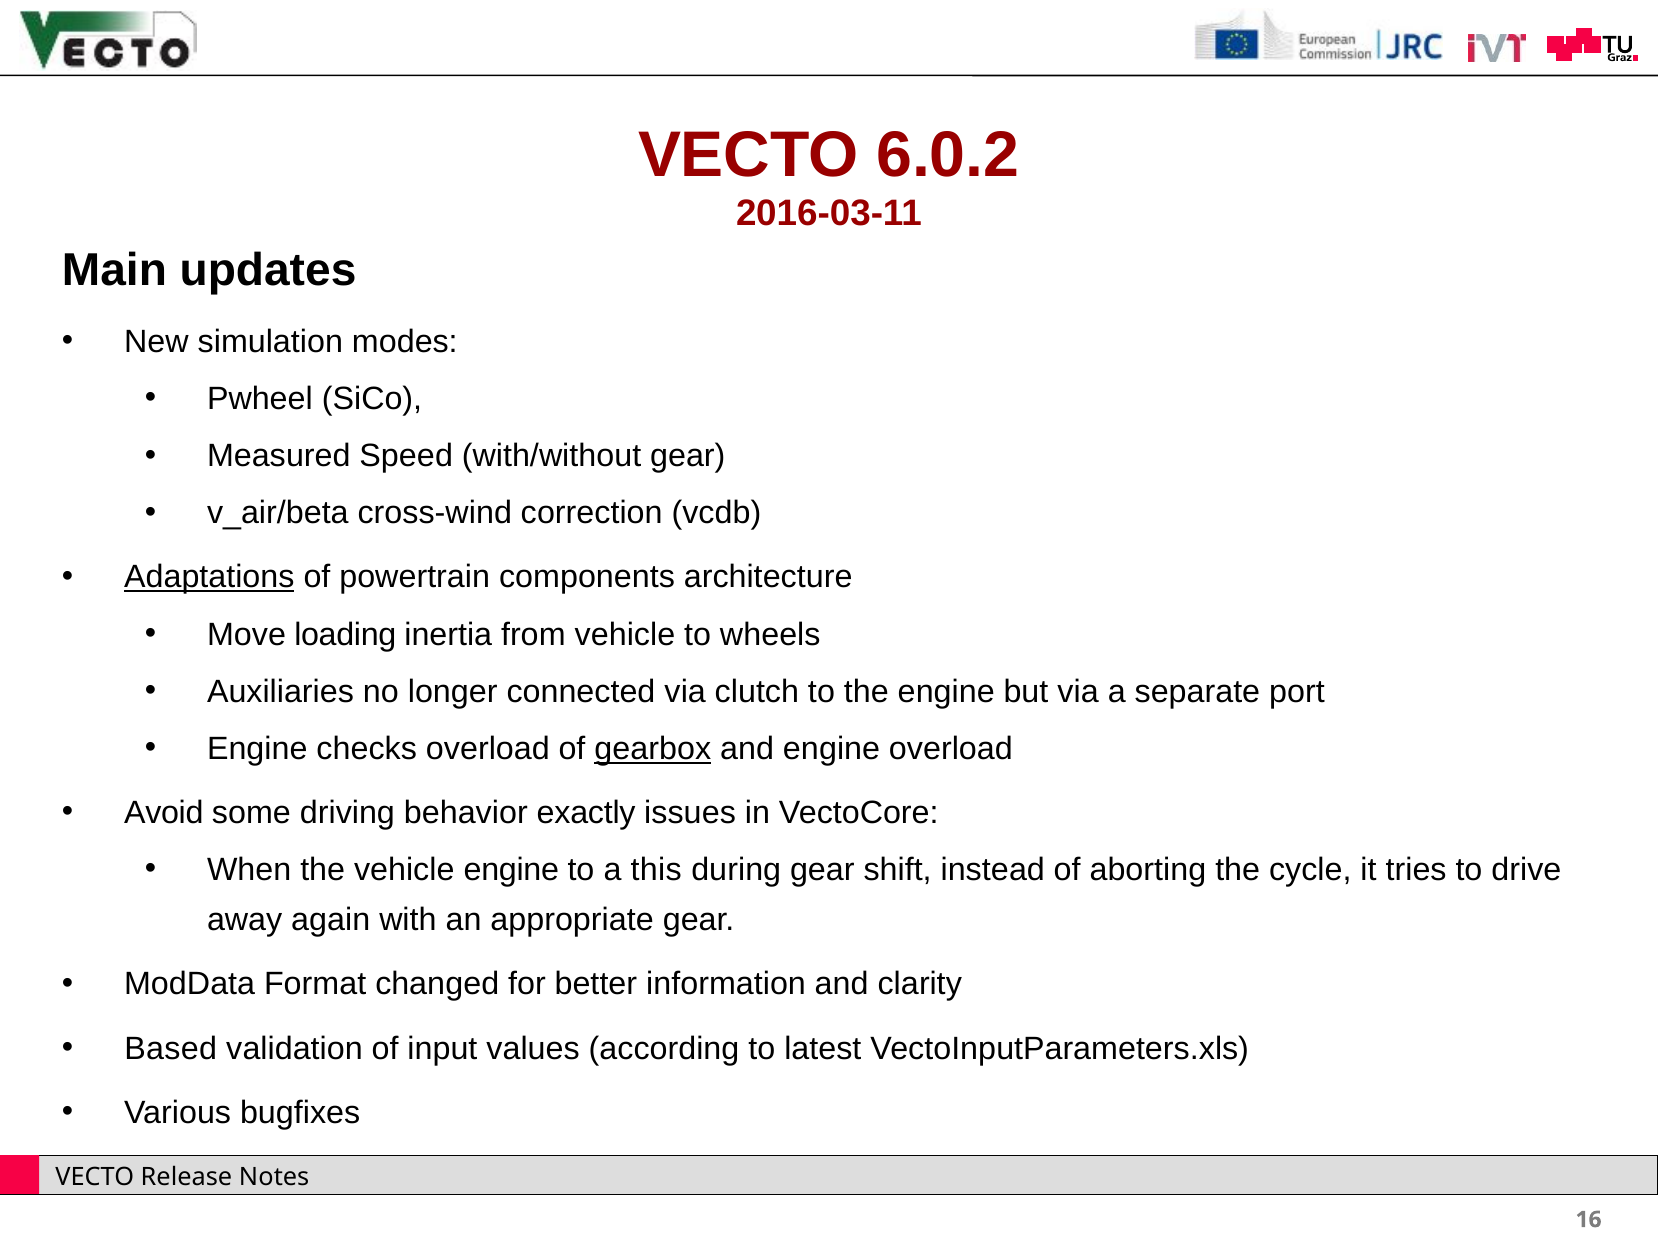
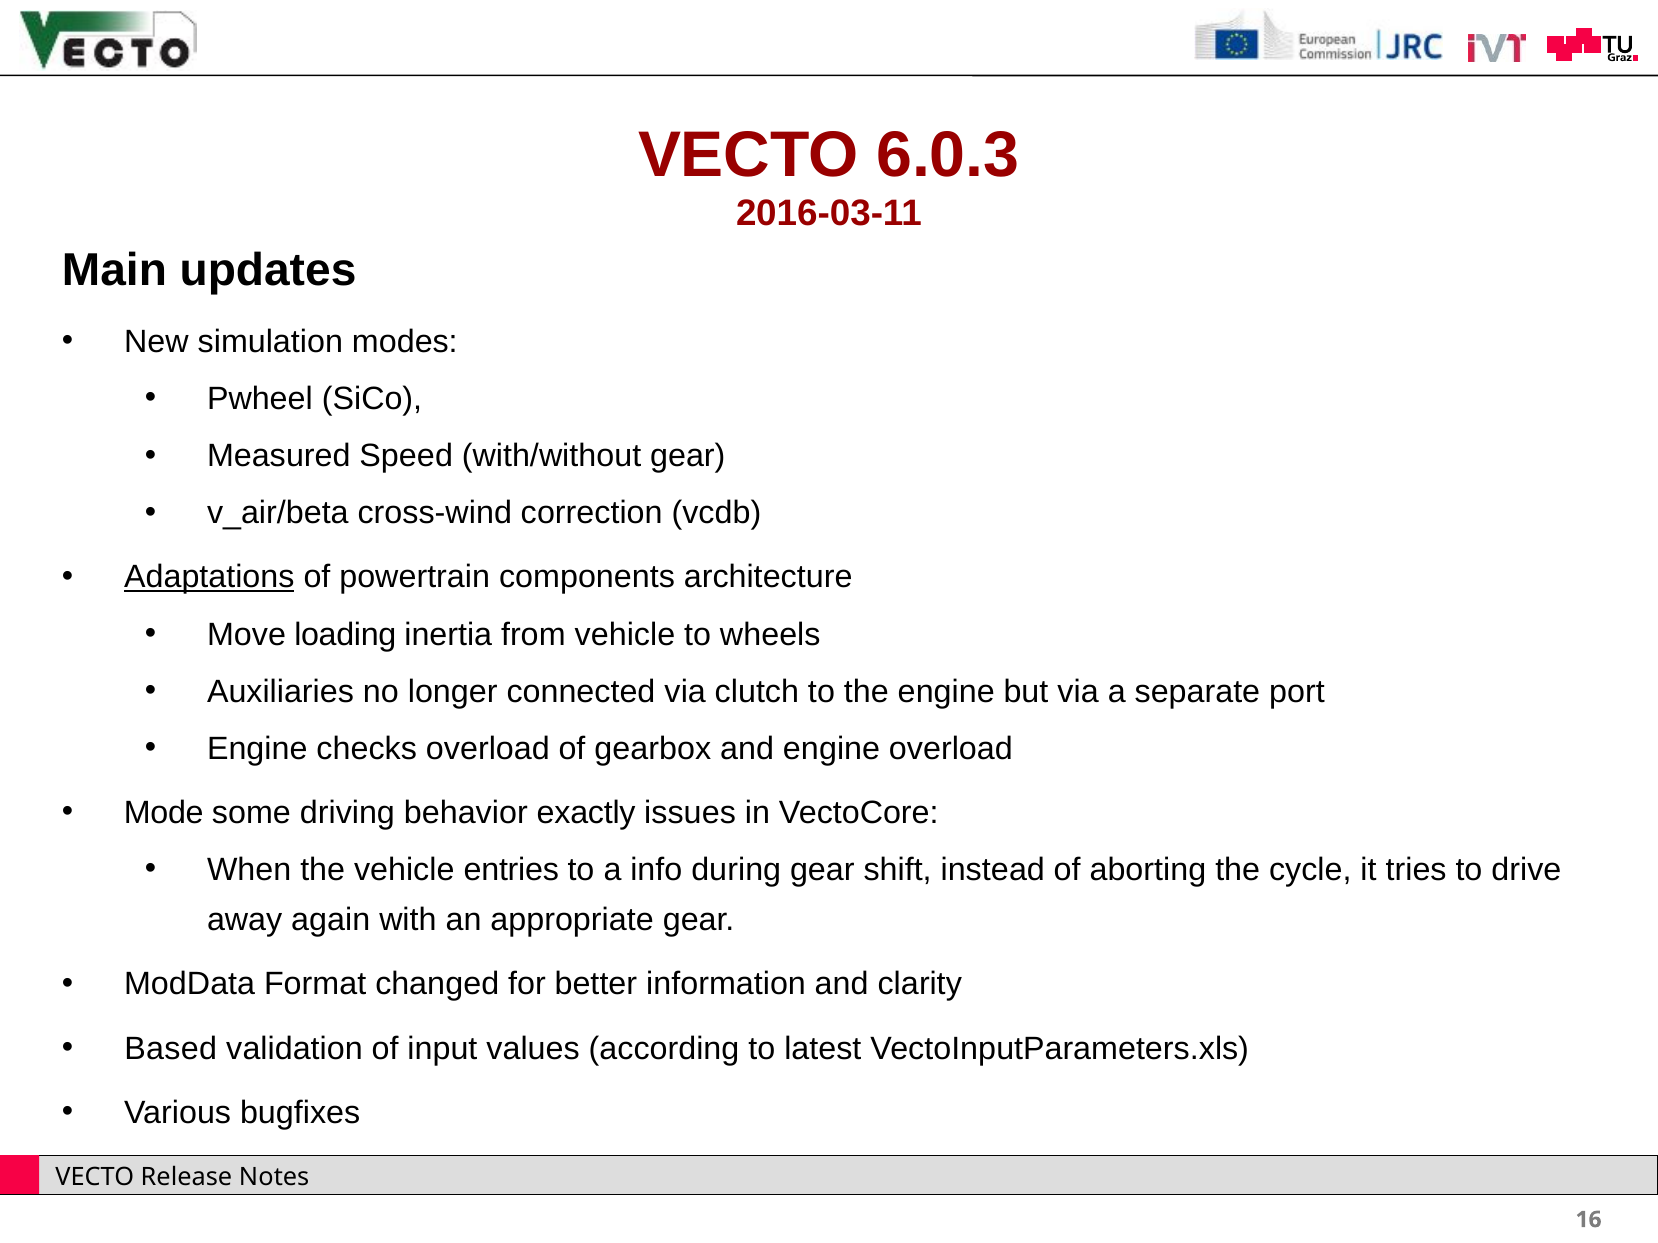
6.0.2: 6.0.2 -> 6.0.3
gearbox underline: present -> none
Avoid: Avoid -> Mode
vehicle engine: engine -> entries
this: this -> info
